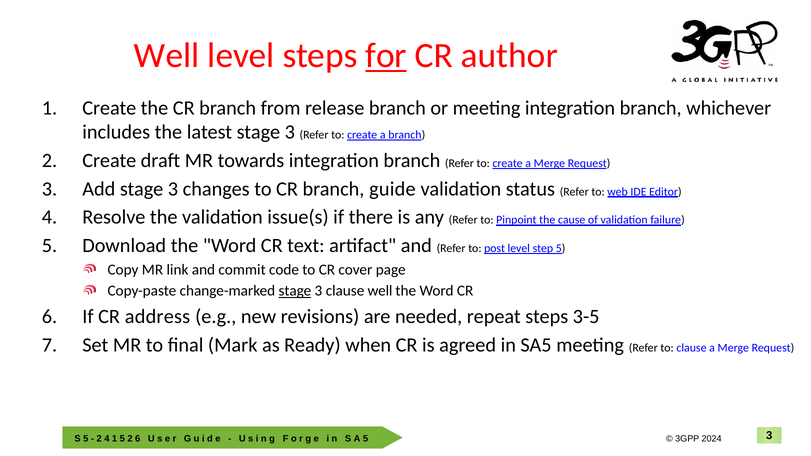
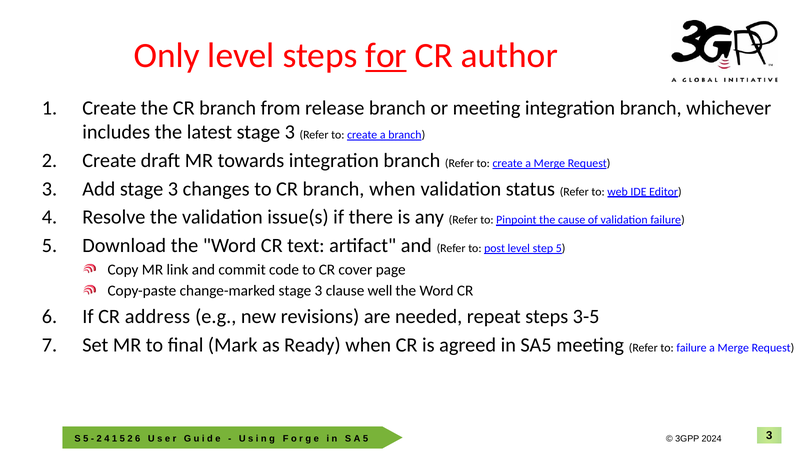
Well at (167, 56): Well -> Only
branch guide: guide -> when
stage at (295, 291) underline: present -> none
to clause: clause -> failure
